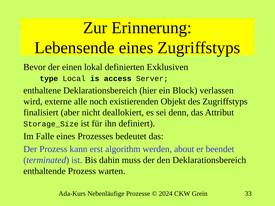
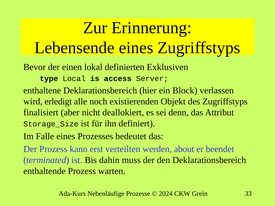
externe: externe -> erledigt
algorithm: algorithm -> verteilten
